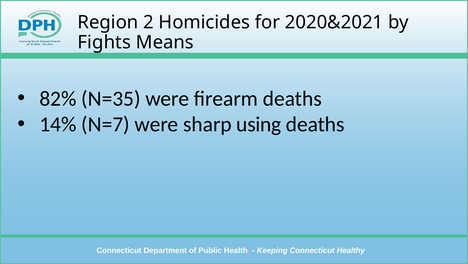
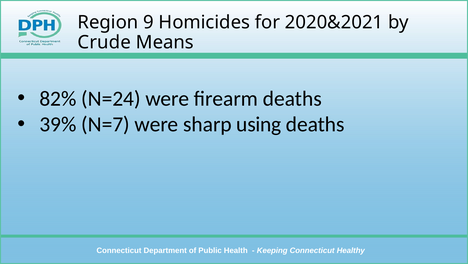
2: 2 -> 9
Fights: Fights -> Crude
N=35: N=35 -> N=24
14%: 14% -> 39%
